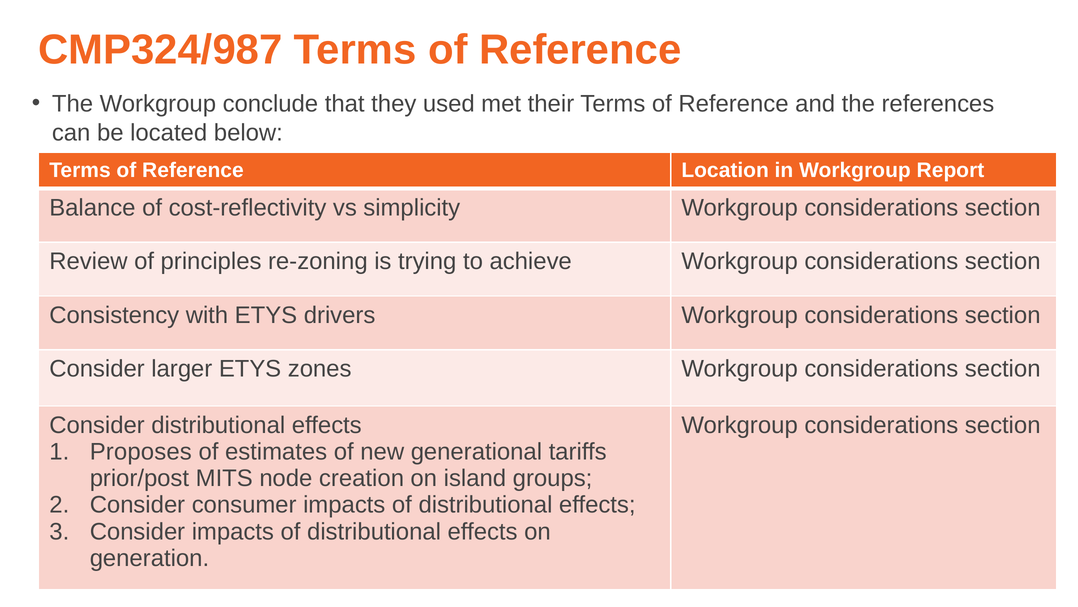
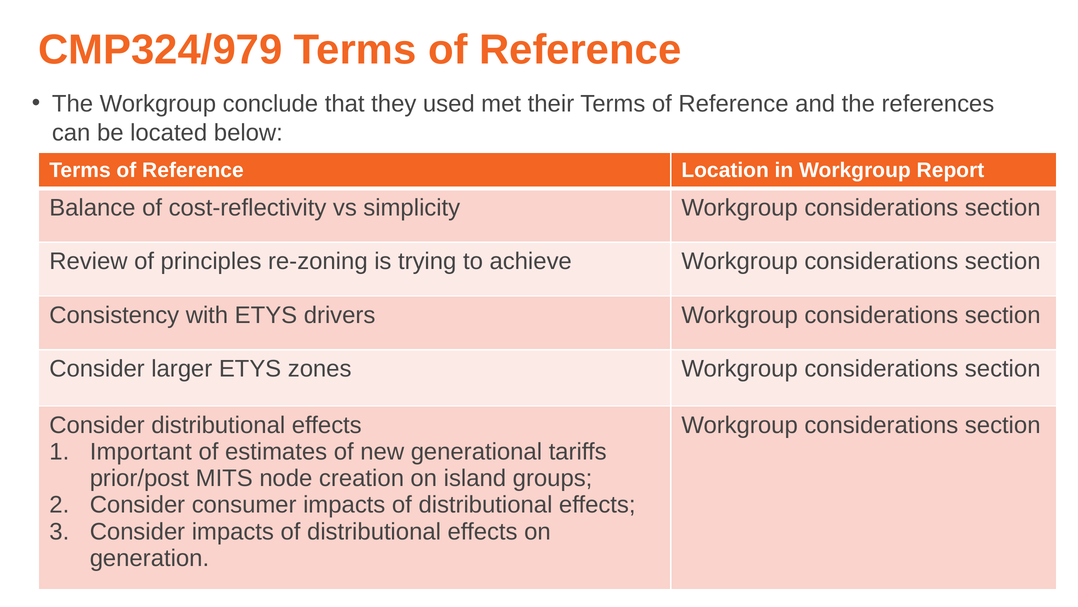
CMP324/987: CMP324/987 -> CMP324/979
Proposes: Proposes -> Important
